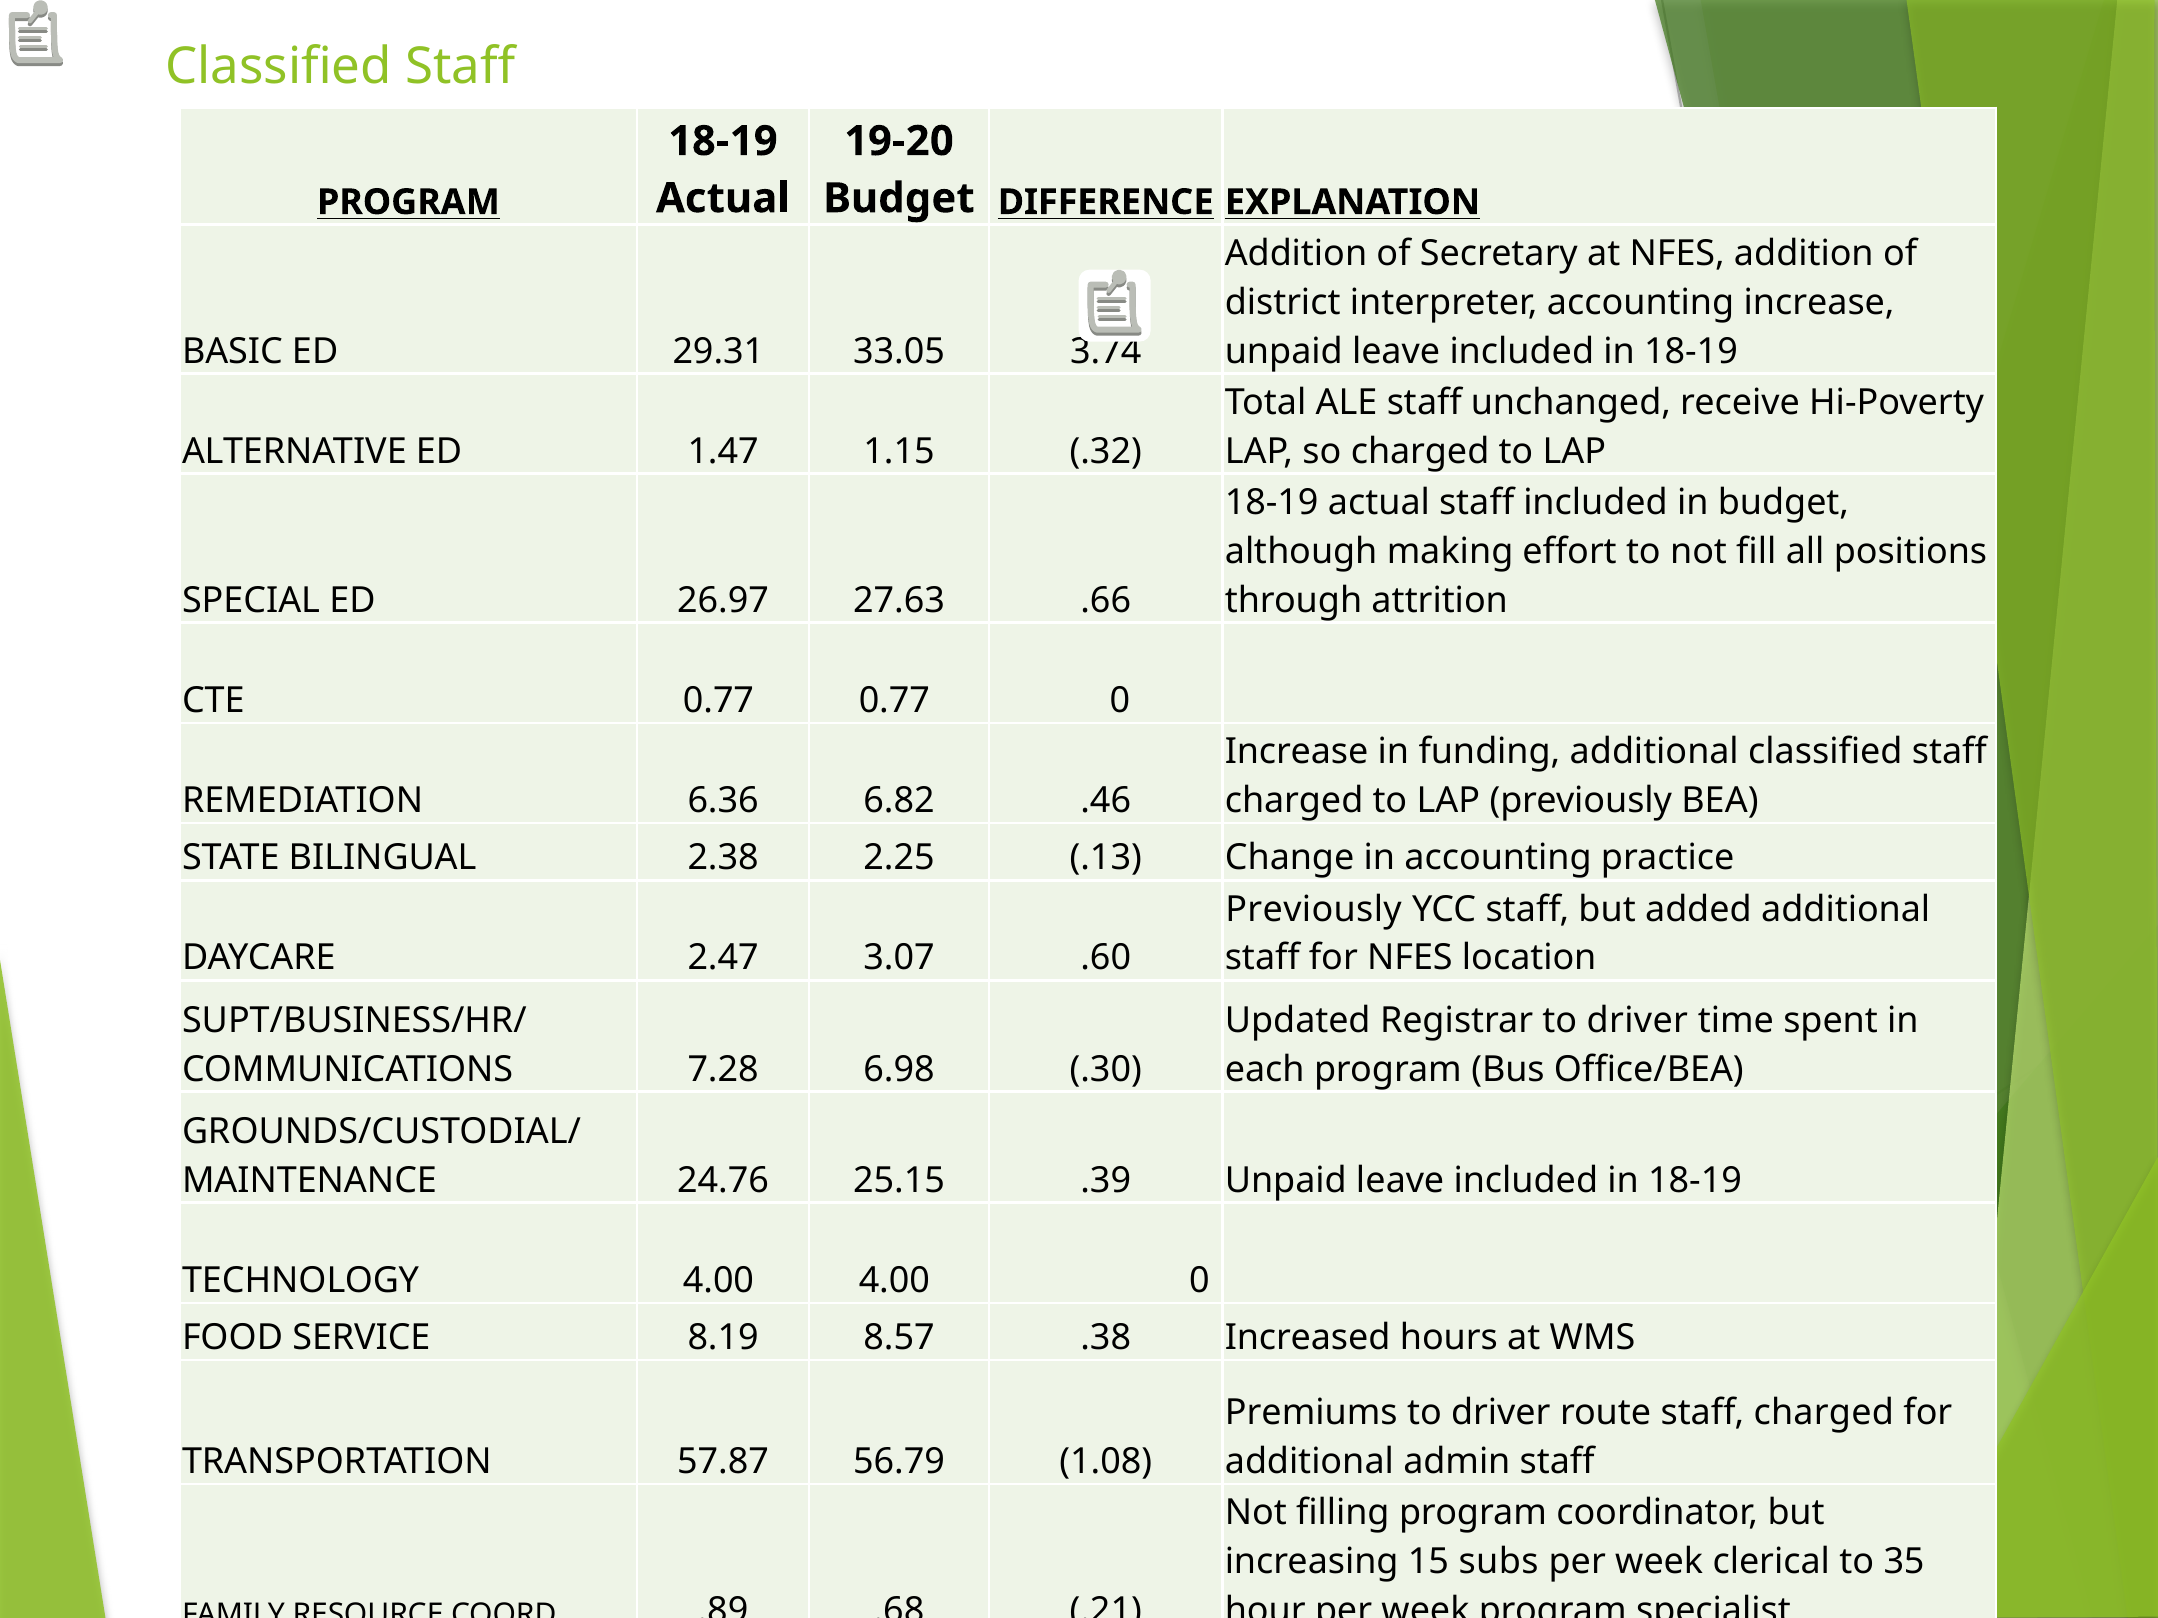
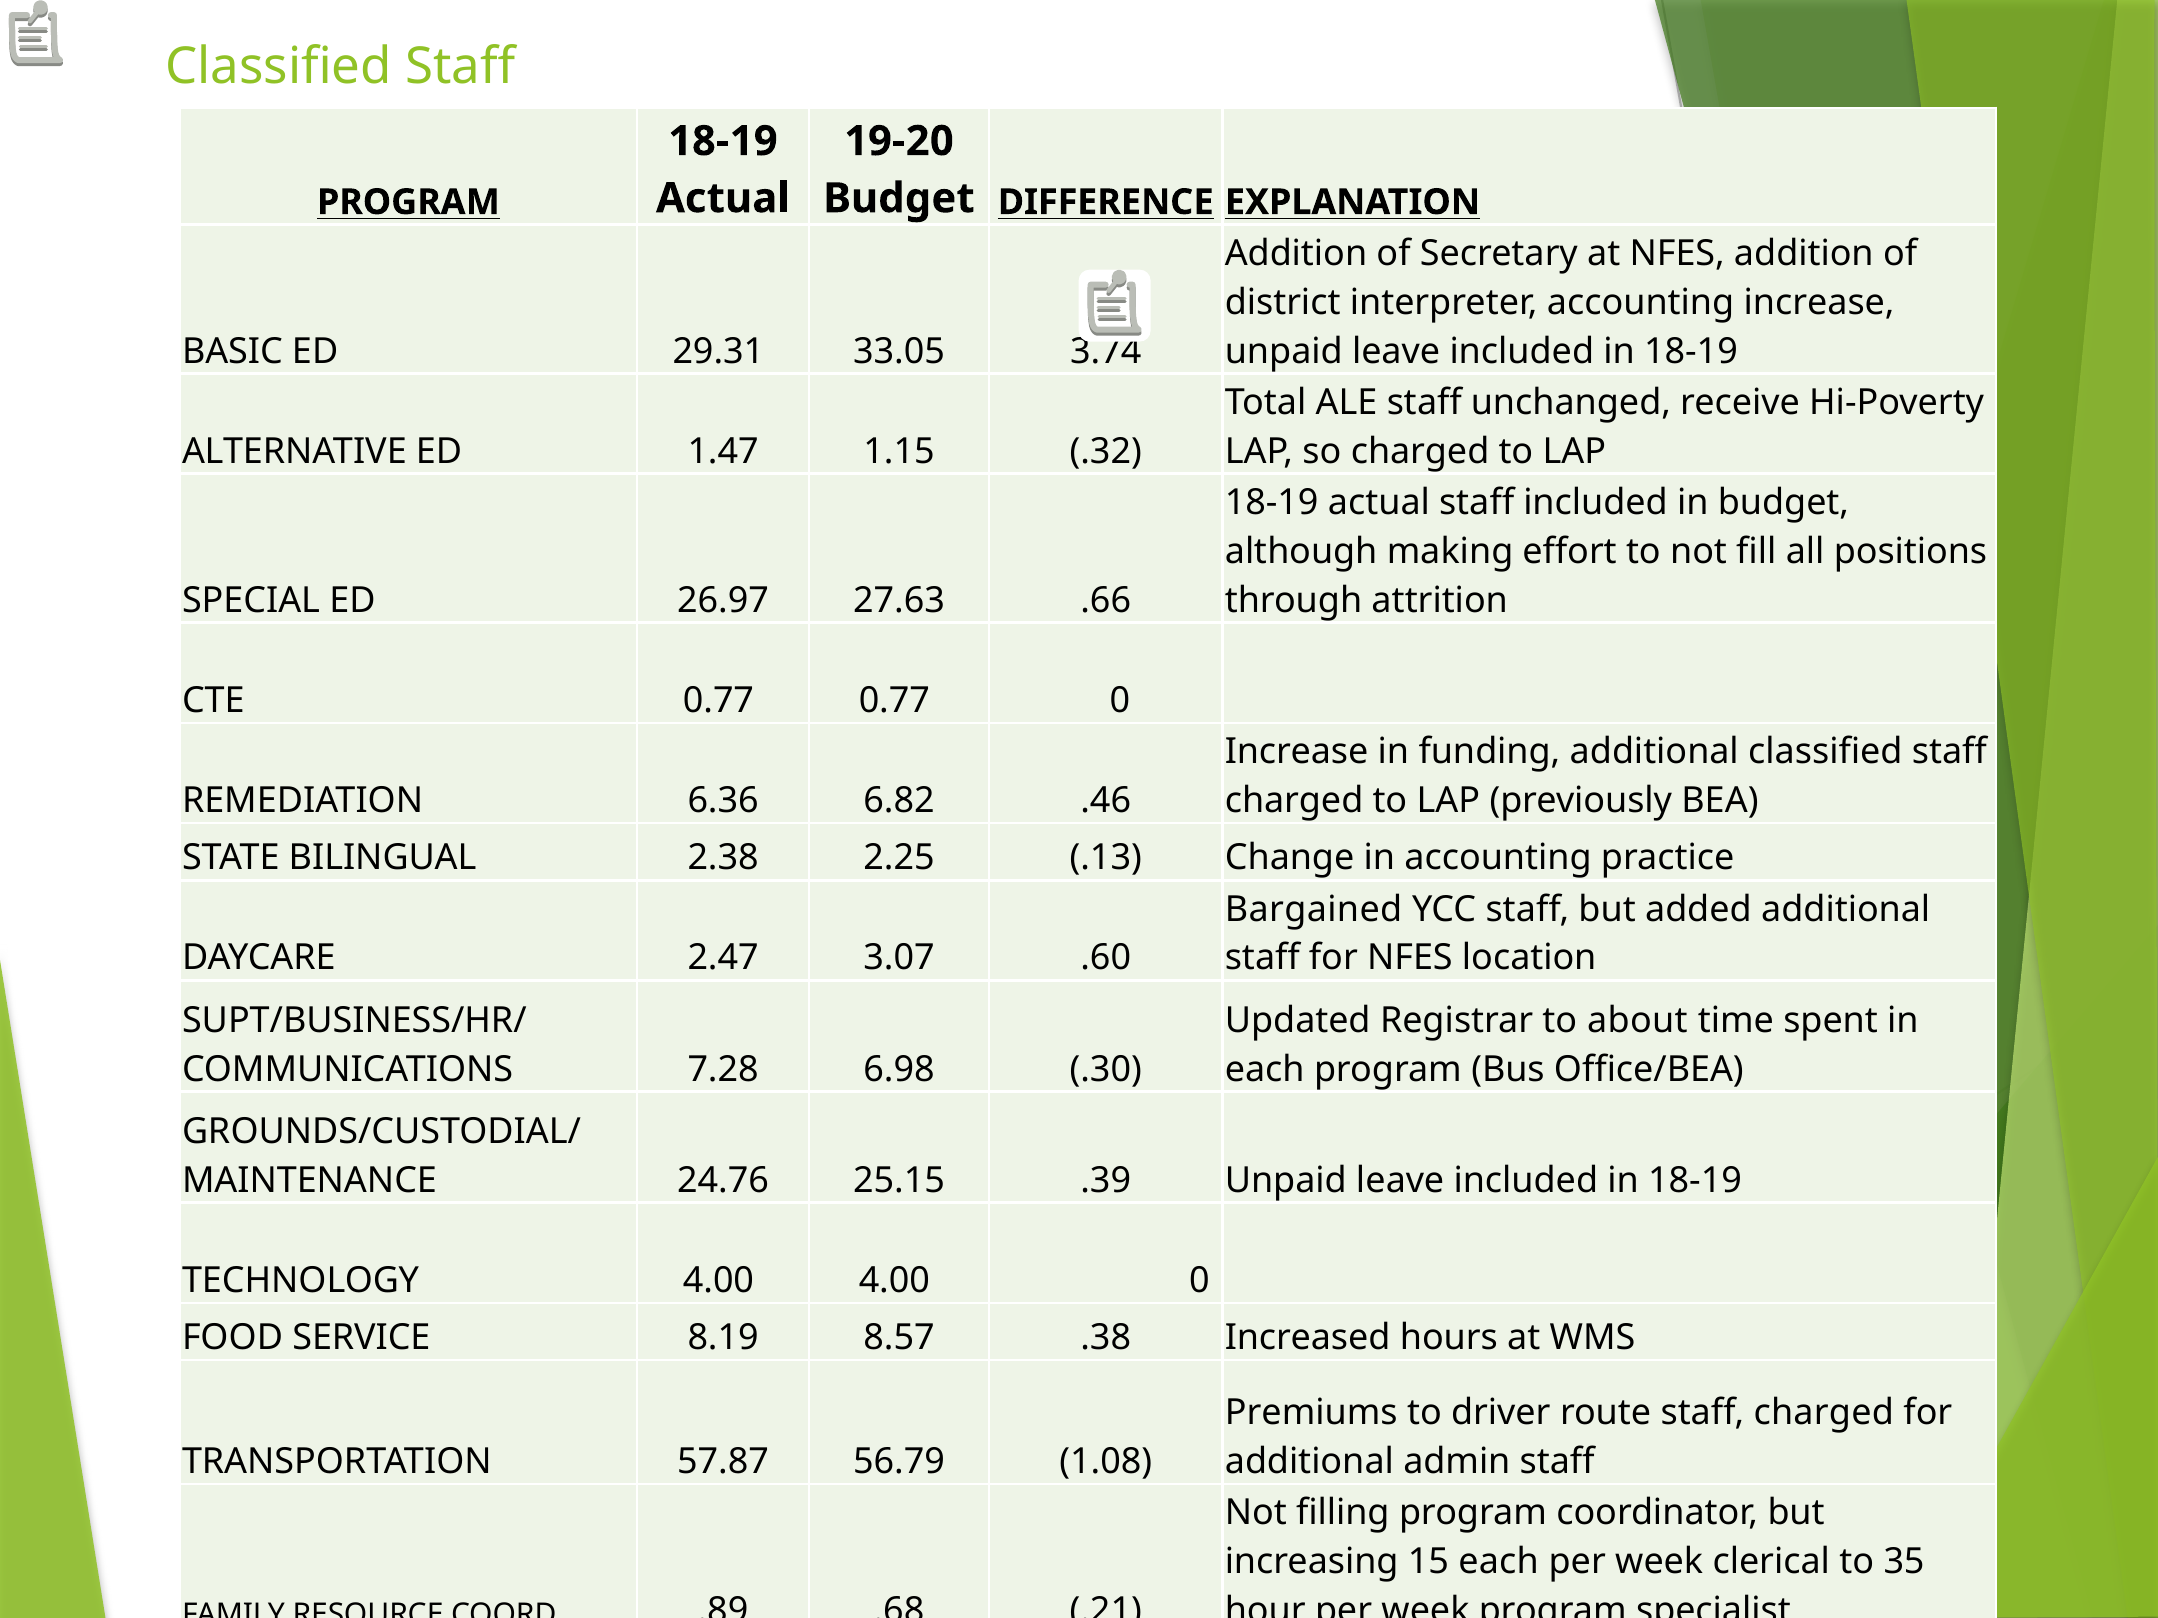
Previously at (1314, 909): Previously -> Bargained
Registrar to driver: driver -> about
15 subs: subs -> each
